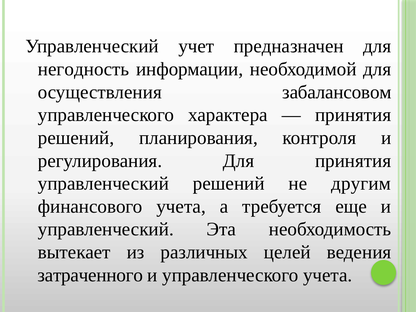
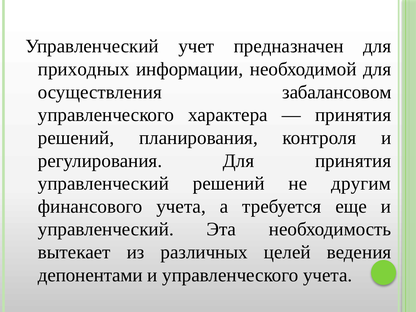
негодность: негодность -> приходных
затраченного: затраченного -> депонентами
